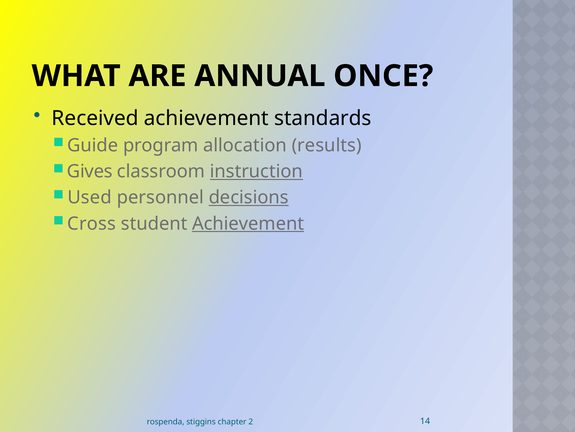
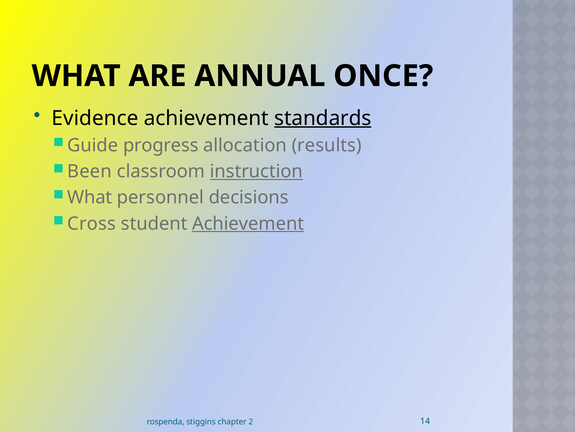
Received: Received -> Evidence
standards underline: none -> present
program: program -> progress
Gives: Gives -> Been
Used at (90, 197): Used -> What
decisions underline: present -> none
